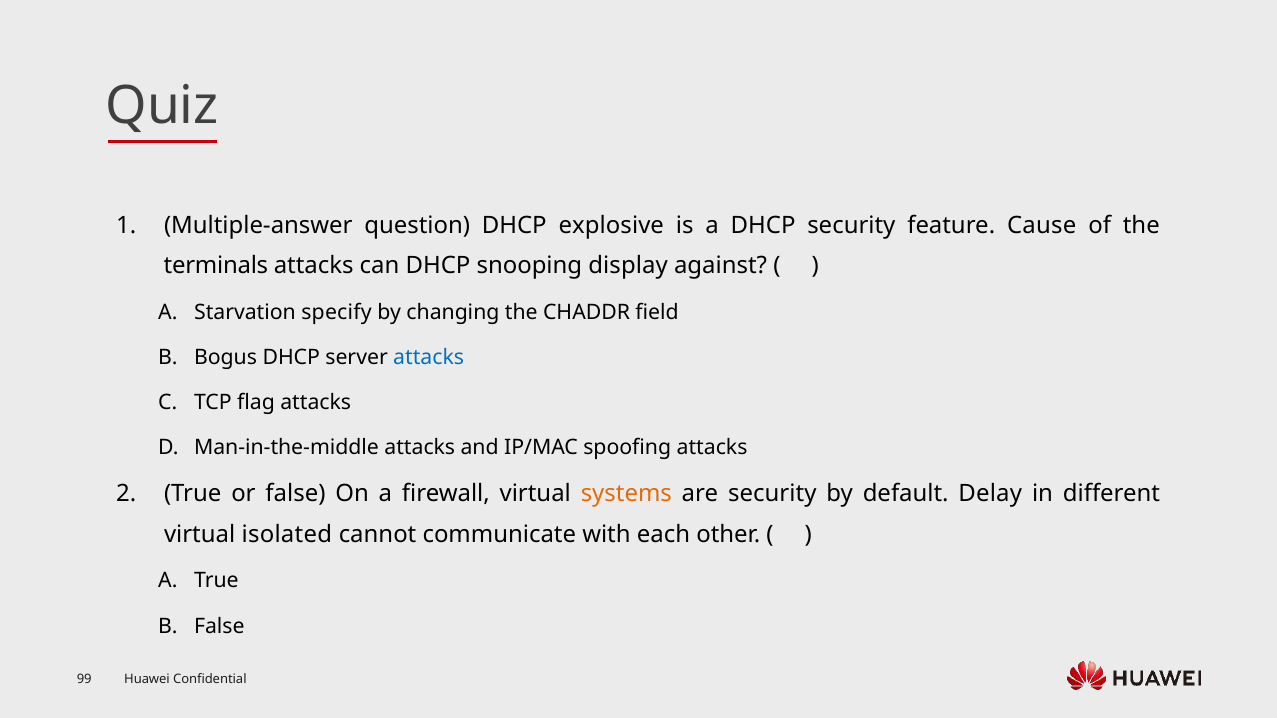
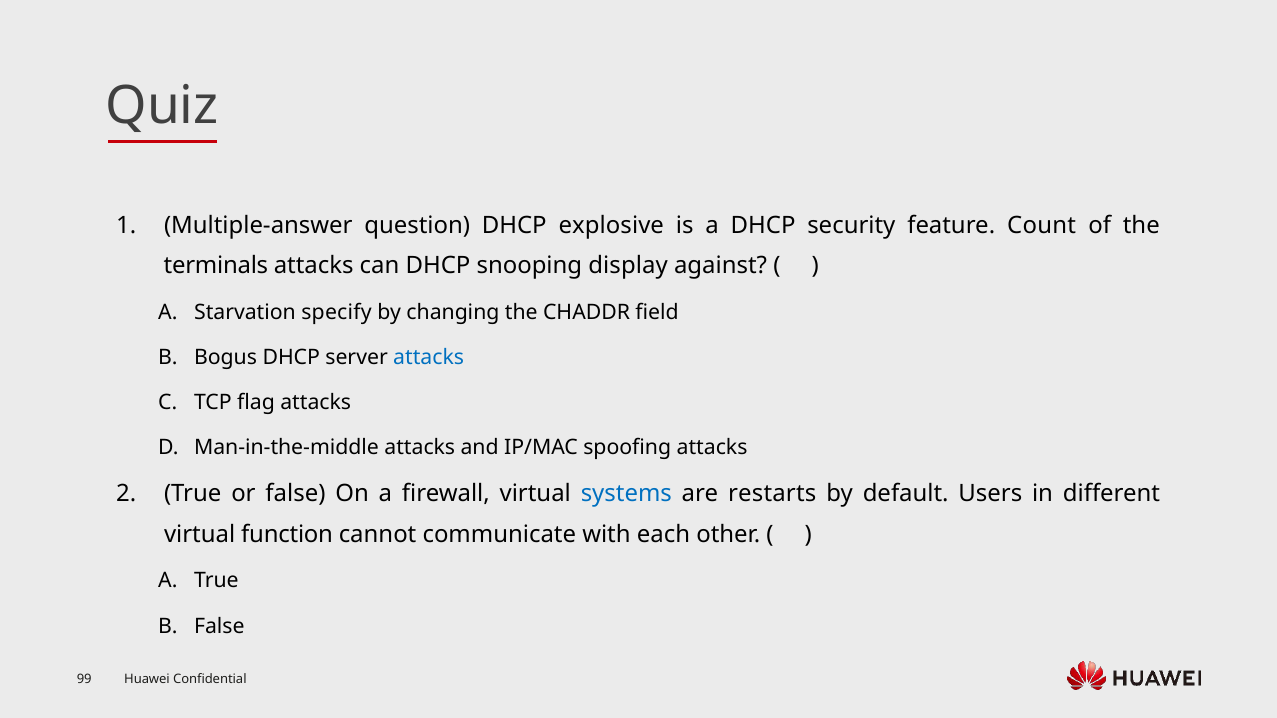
Cause: Cause -> Count
systems colour: orange -> blue
are security: security -> restarts
Delay: Delay -> Users
isolated: isolated -> function
